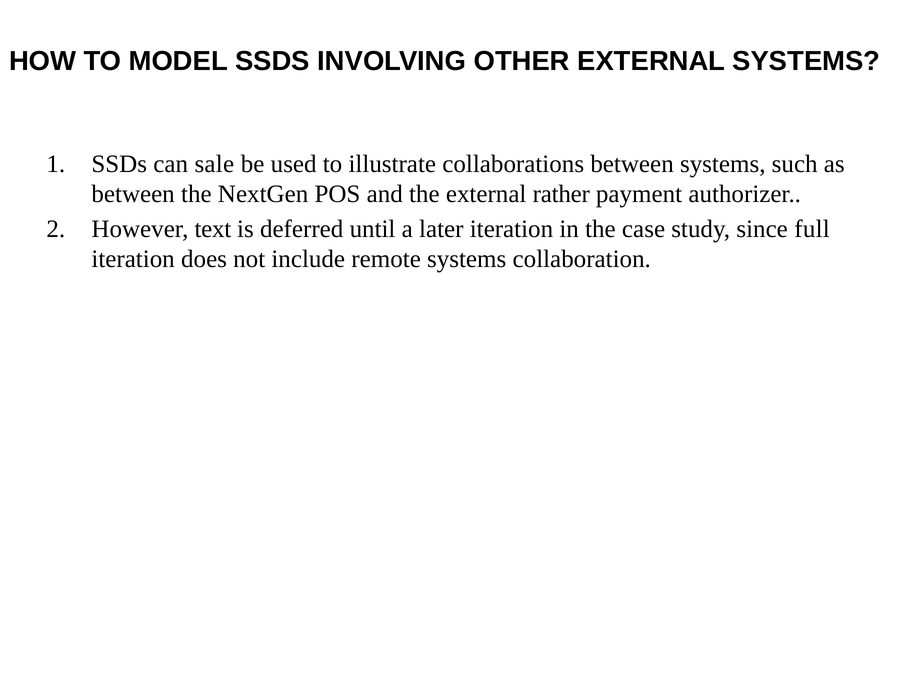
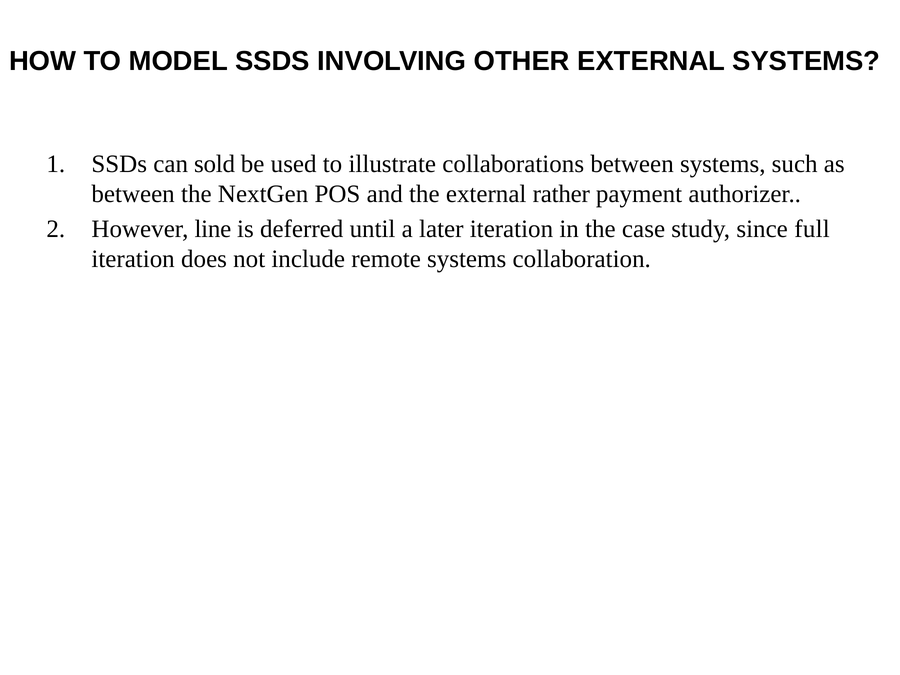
sale: sale -> sold
text: text -> line
